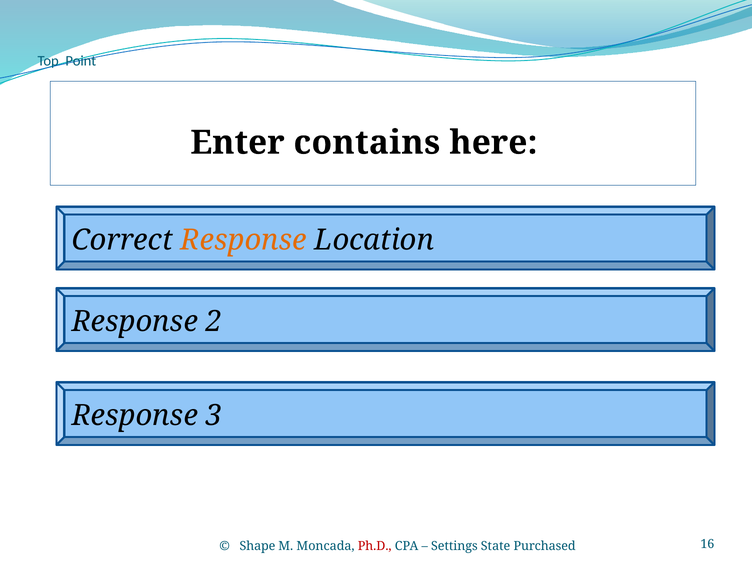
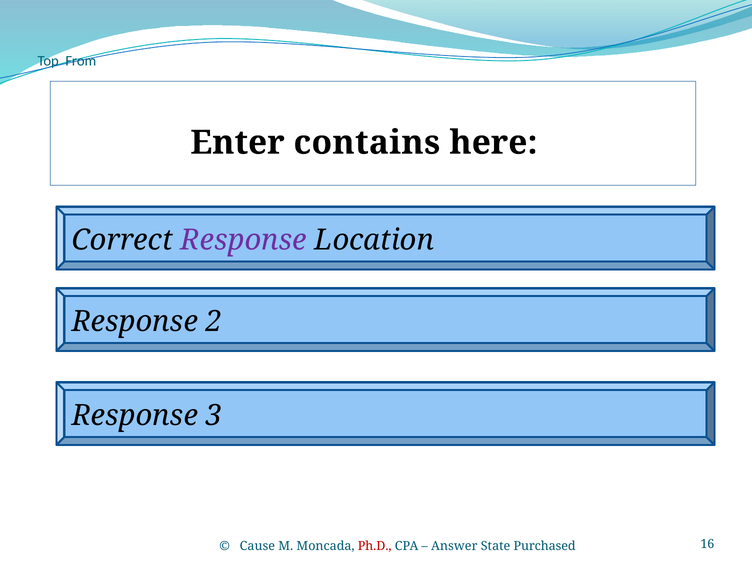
Point: Point -> From
Response at (244, 240) colour: orange -> purple
Shape: Shape -> Cause
Settings: Settings -> Answer
